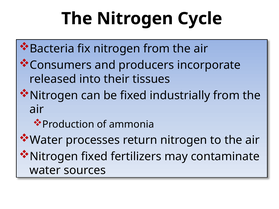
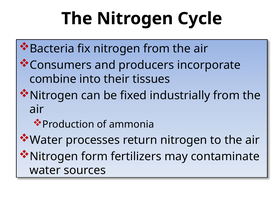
released: released -> combine
Nitrogen fixed: fixed -> form
